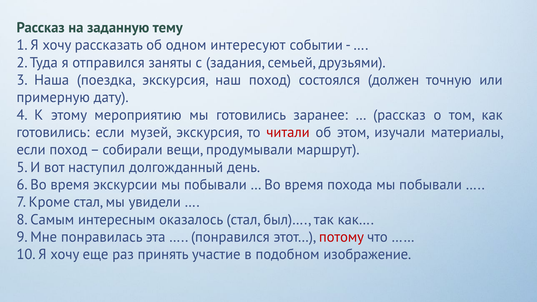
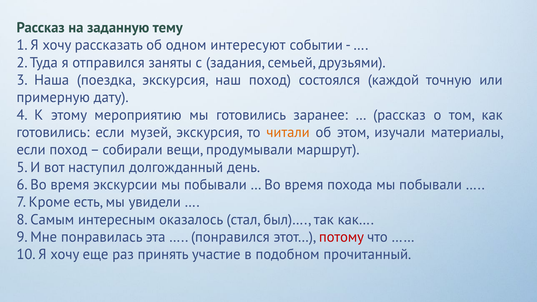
должен: должен -> каждой
читали colour: red -> orange
Кроме стал: стал -> есть
изображение: изображение -> прочитанный
